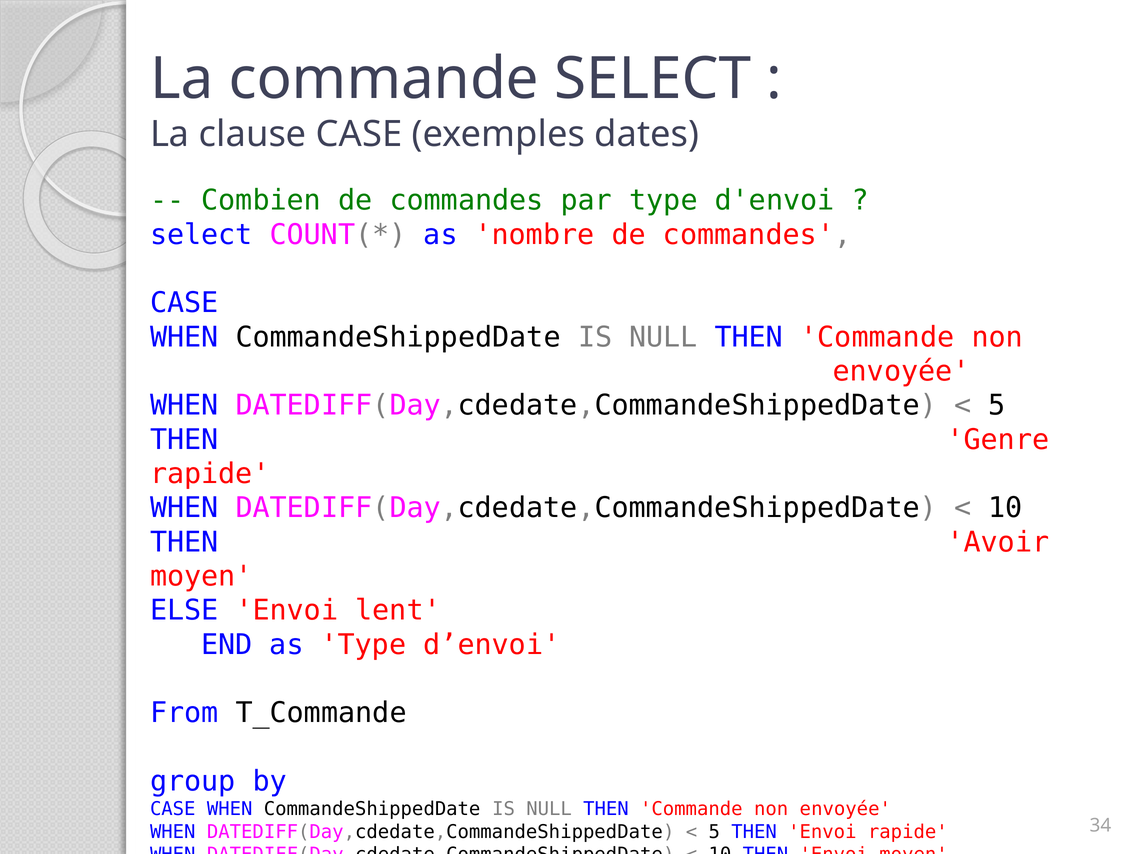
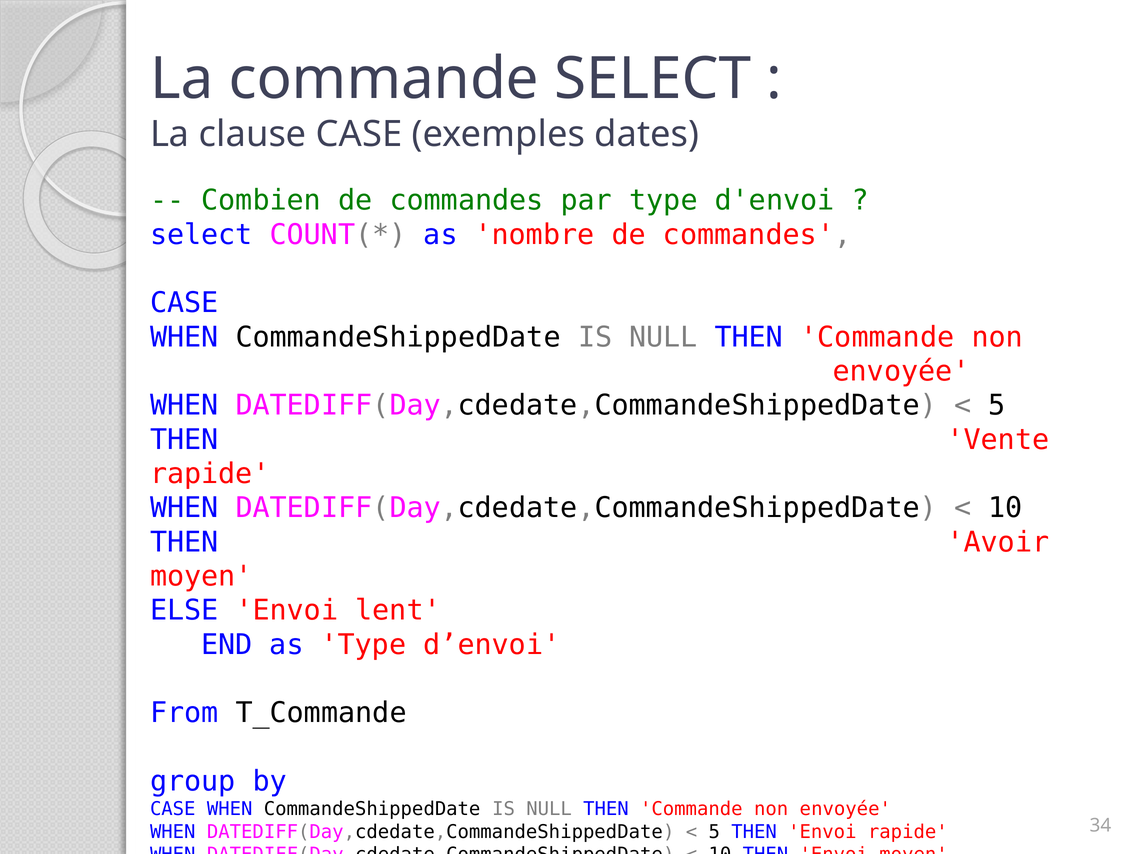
Genre: Genre -> Vente
